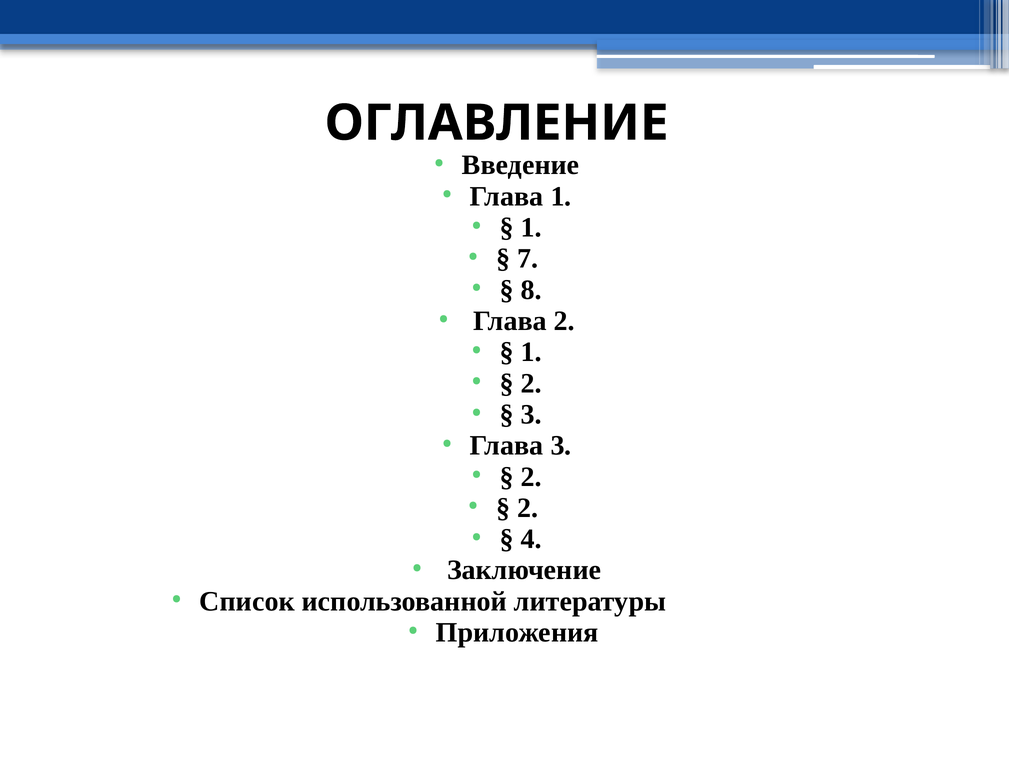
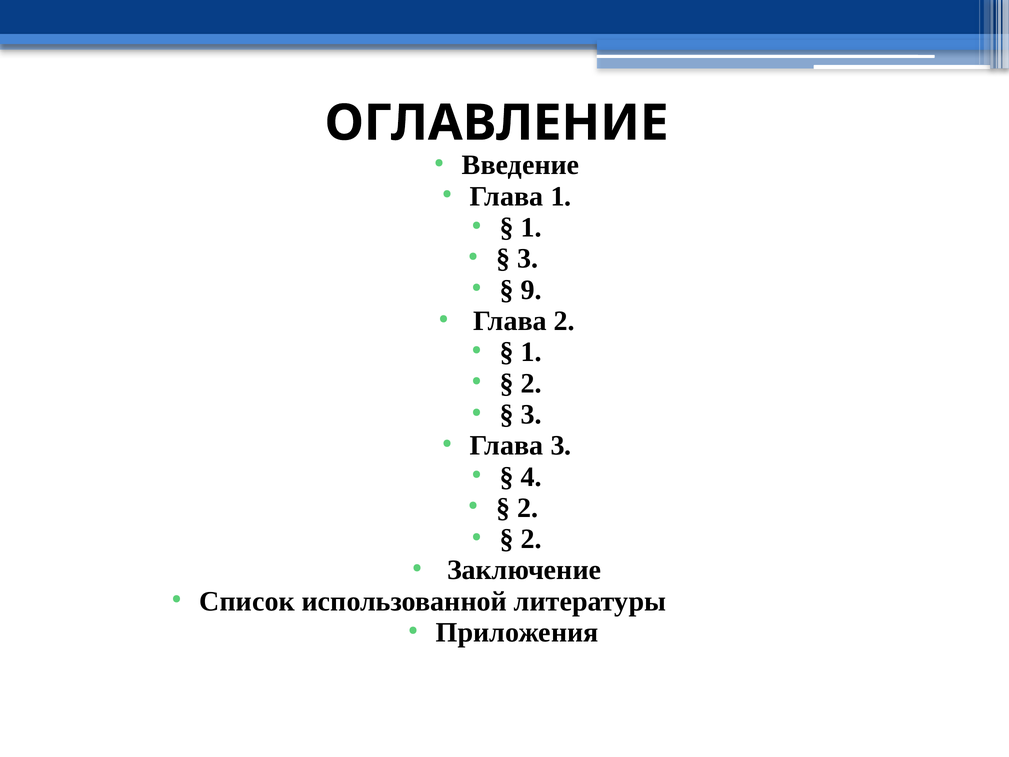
7 at (528, 259): 7 -> 3
8: 8 -> 9
2 at (531, 477): 2 -> 4
4 at (531, 539): 4 -> 2
